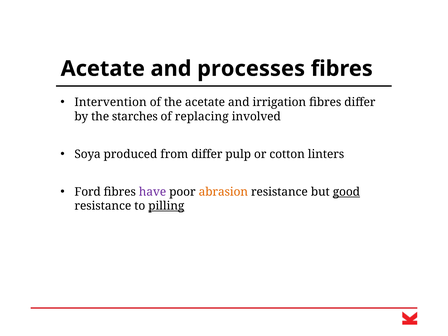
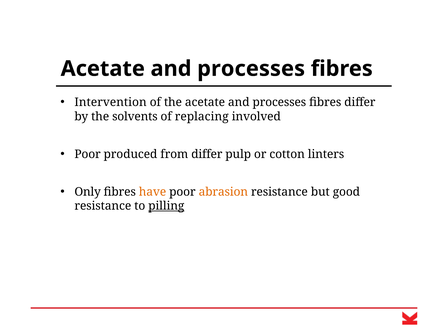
the acetate and irrigation: irrigation -> processes
starches: starches -> solvents
Soya at (88, 154): Soya -> Poor
Ford: Ford -> Only
have colour: purple -> orange
good underline: present -> none
